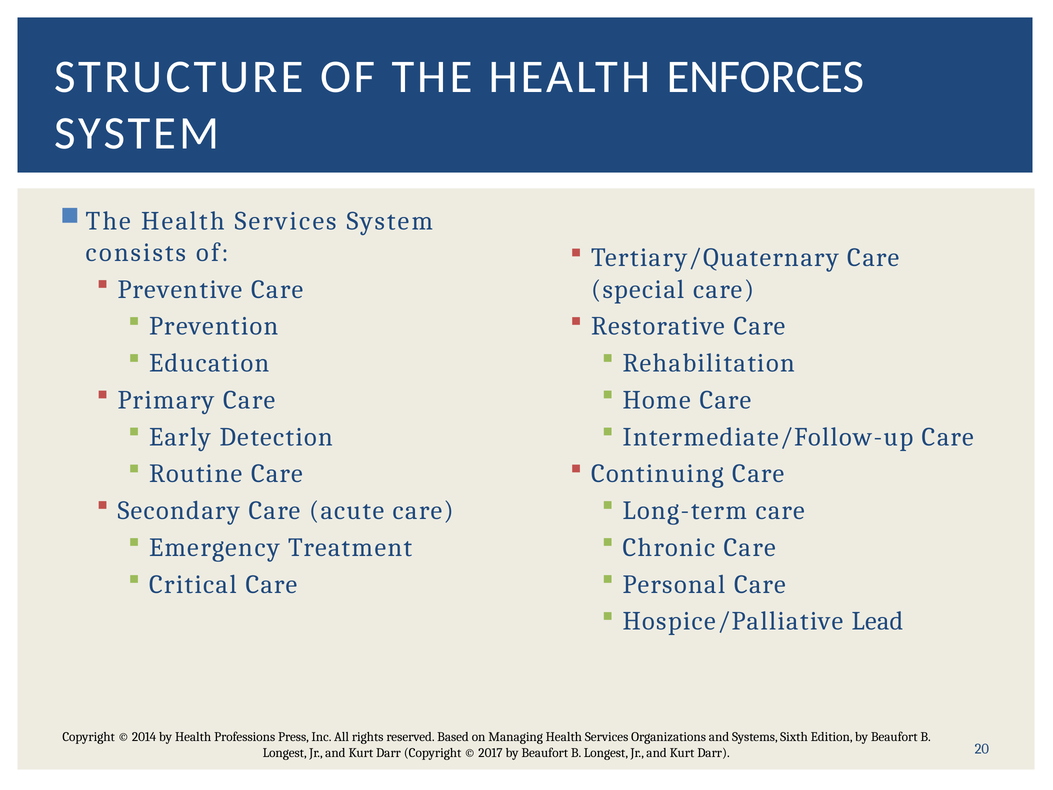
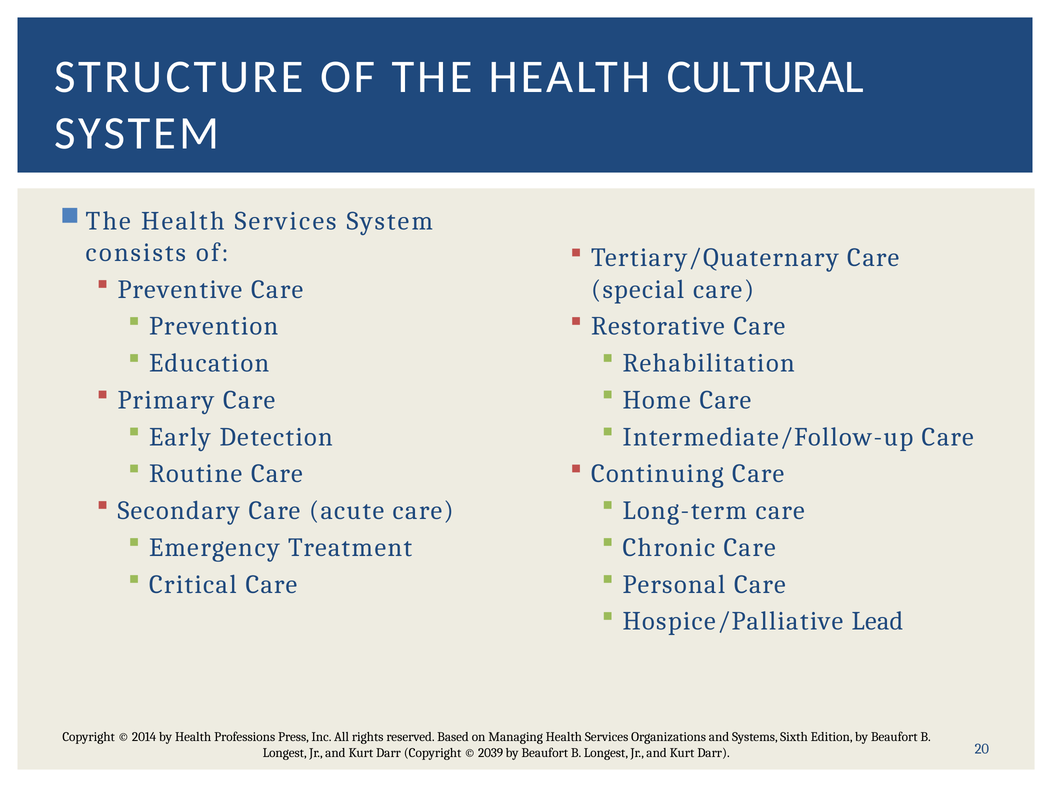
ENFORCES: ENFORCES -> CULTURAL
2017: 2017 -> 2039
